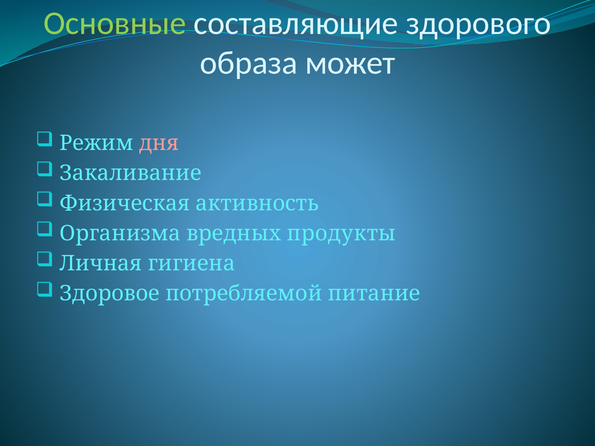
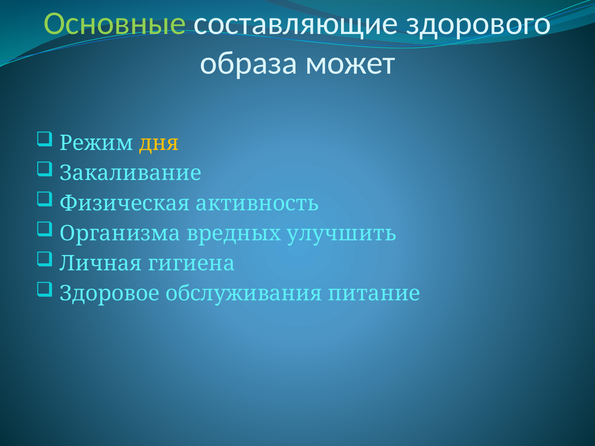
дня colour: pink -> yellow
продукты: продукты -> улучшить
потребляемой: потребляемой -> обслуживания
